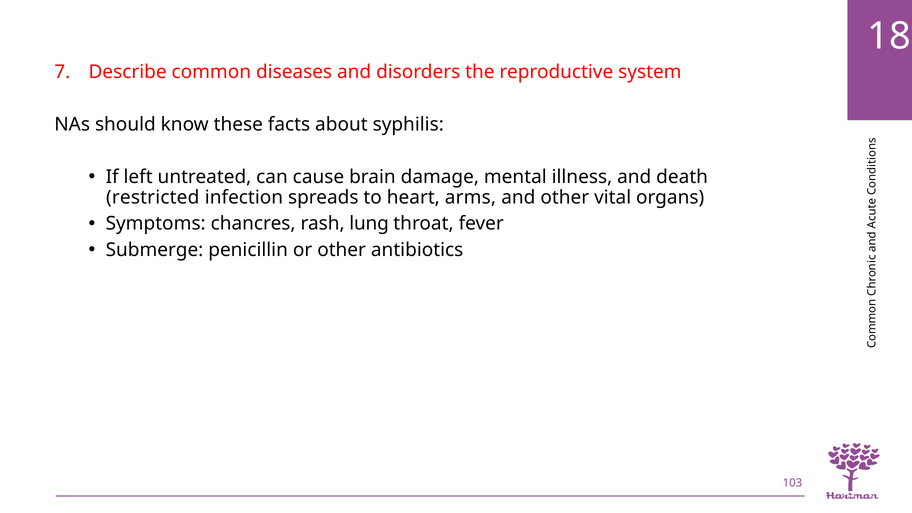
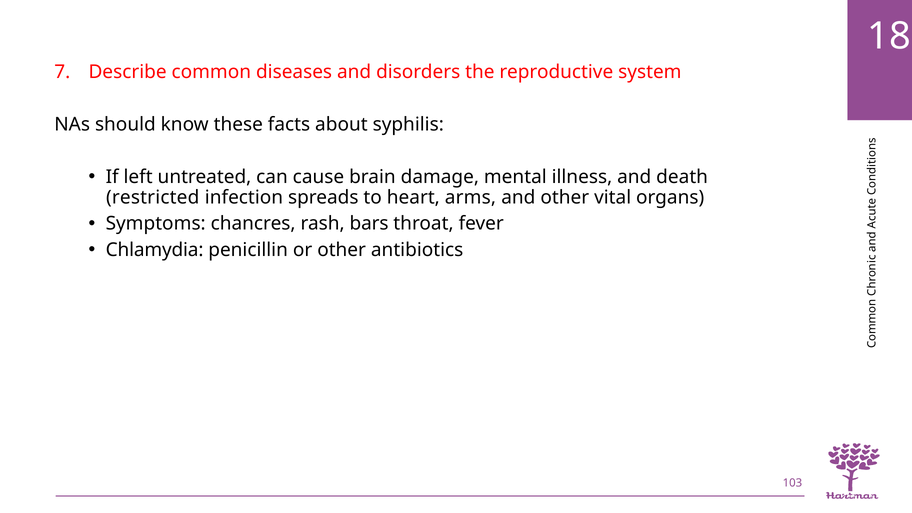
lung: lung -> bars
Submerge: Submerge -> Chlamydia
